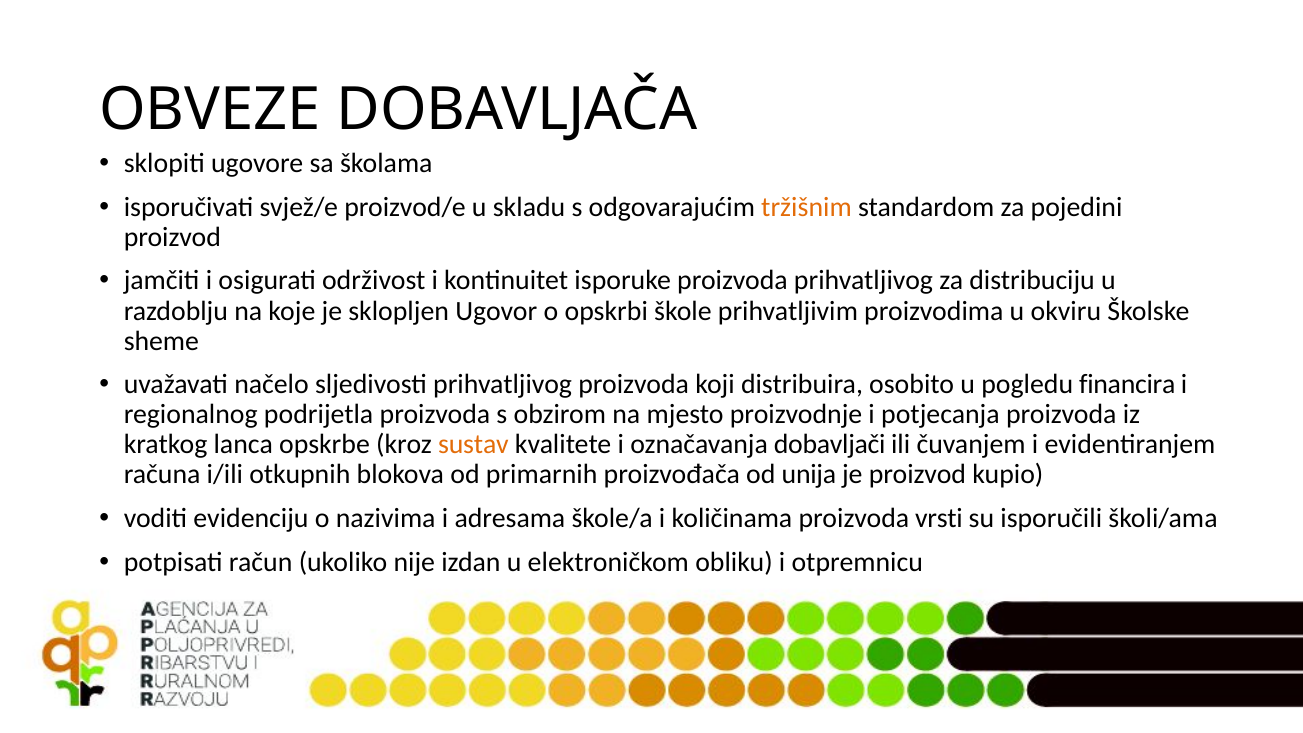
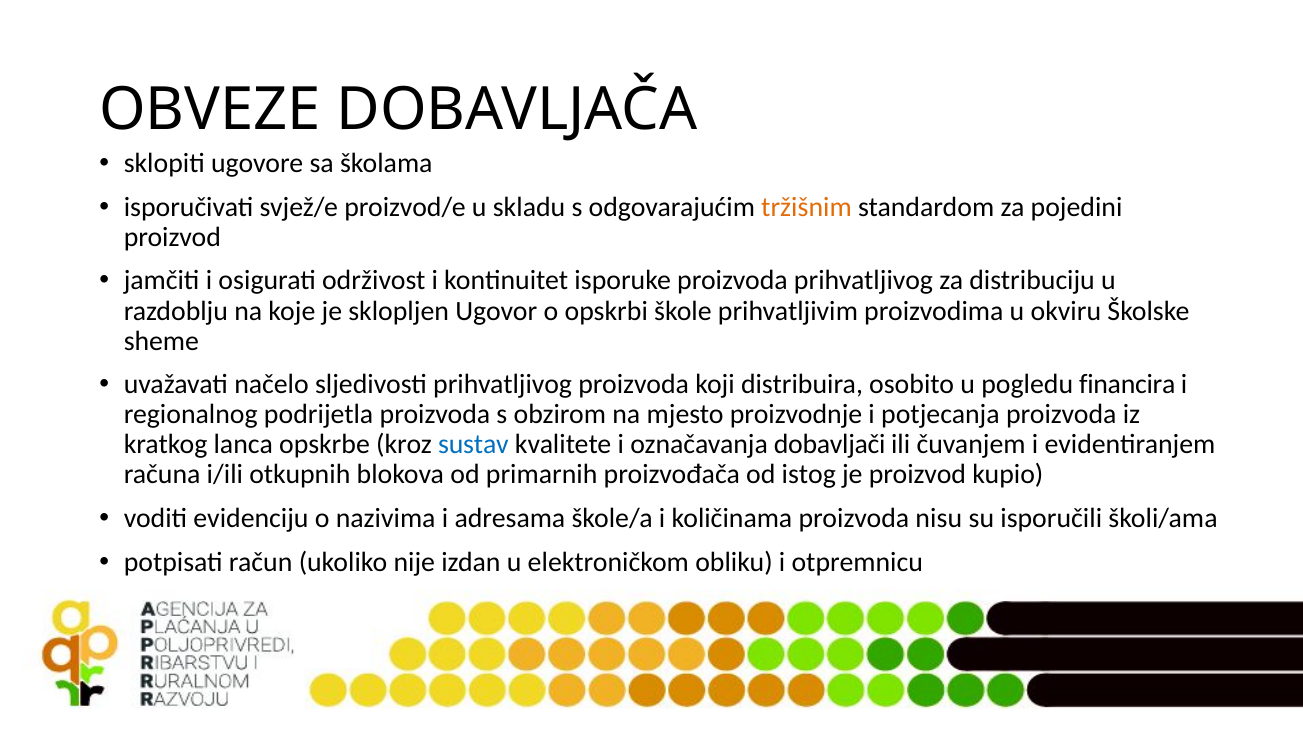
sustav colour: orange -> blue
unija: unija -> istog
vrsti: vrsti -> nisu
